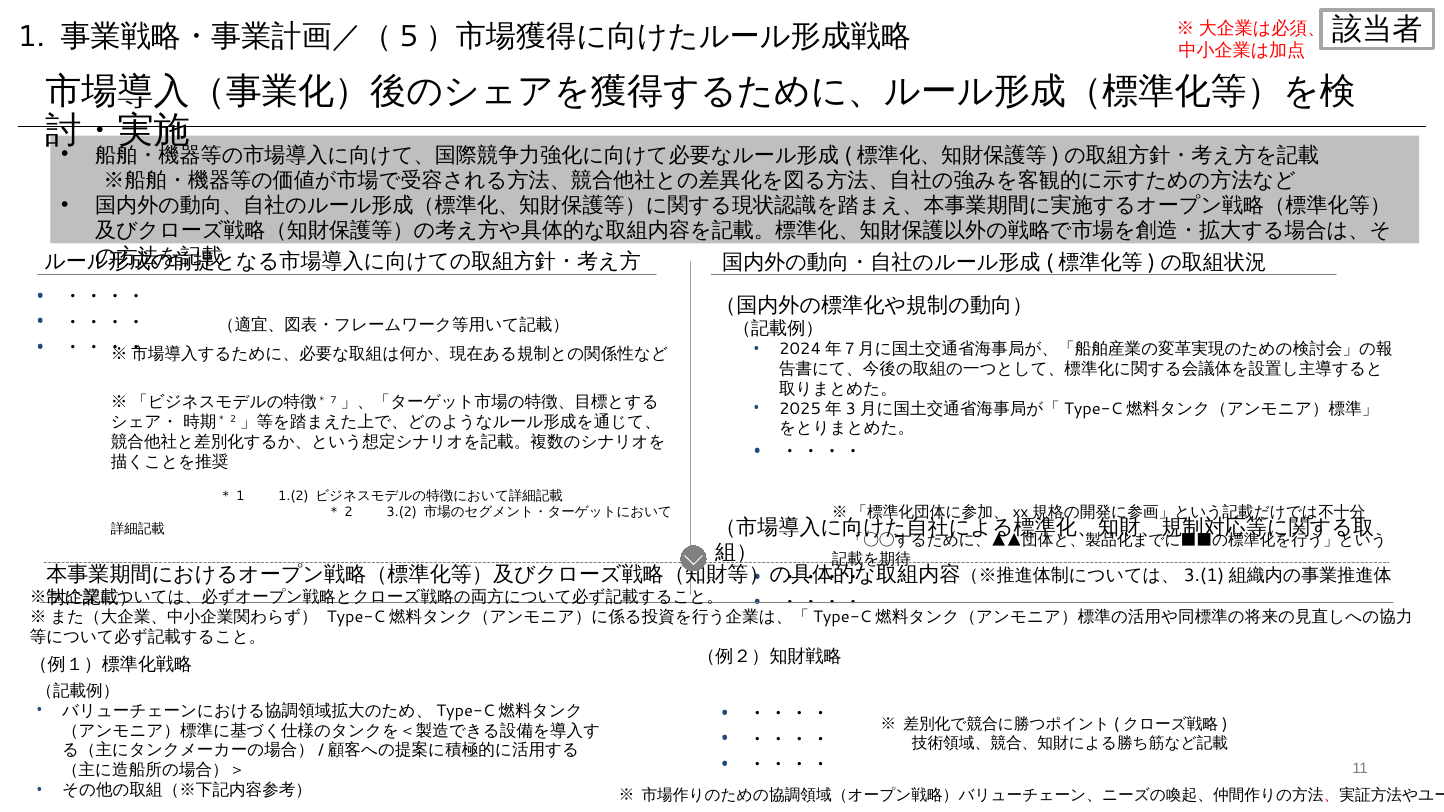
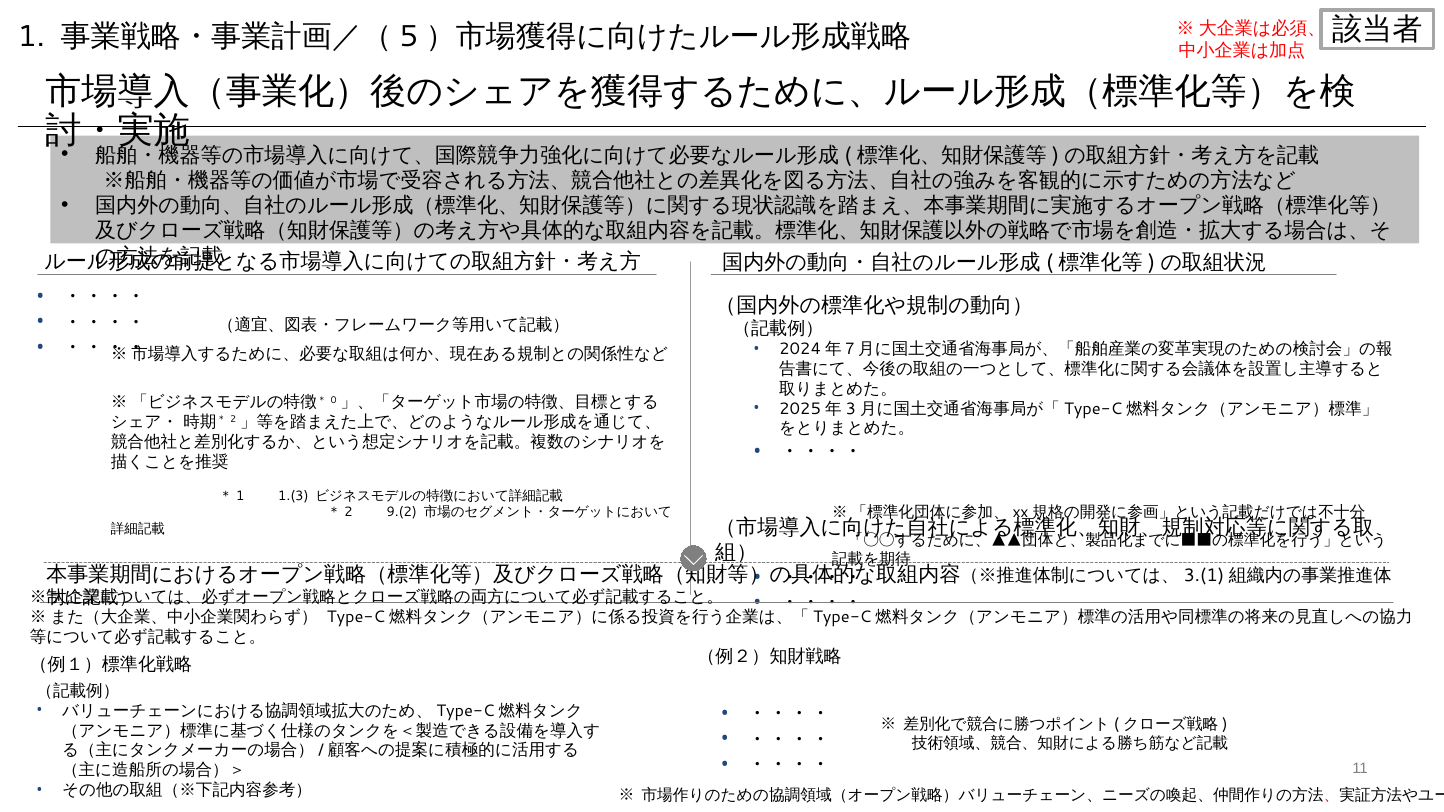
7: 7 -> 0
1.(2: 1.(2 -> 1.(3
3.(2: 3.(2 -> 9.(2
